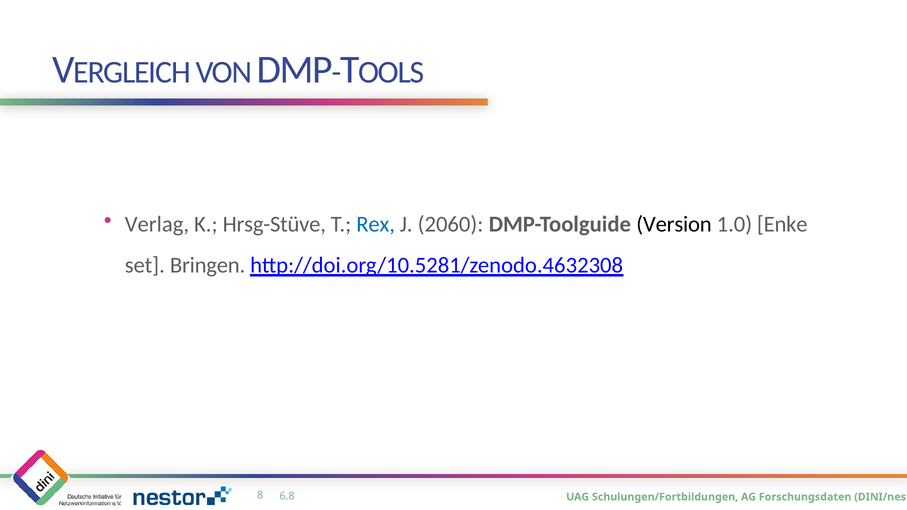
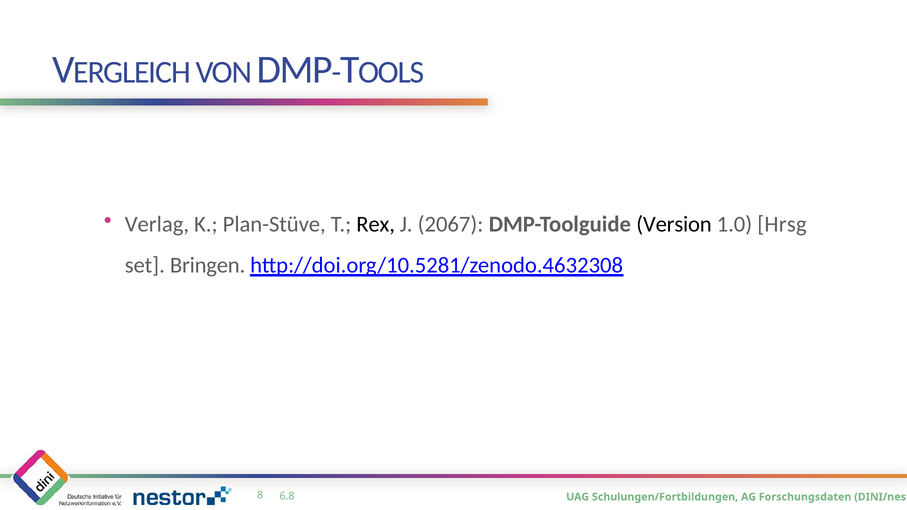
Hrsg-Stüve: Hrsg-Stüve -> Plan-Stüve
Rex colour: blue -> black
2060: 2060 -> 2067
Enke: Enke -> Hrsg
